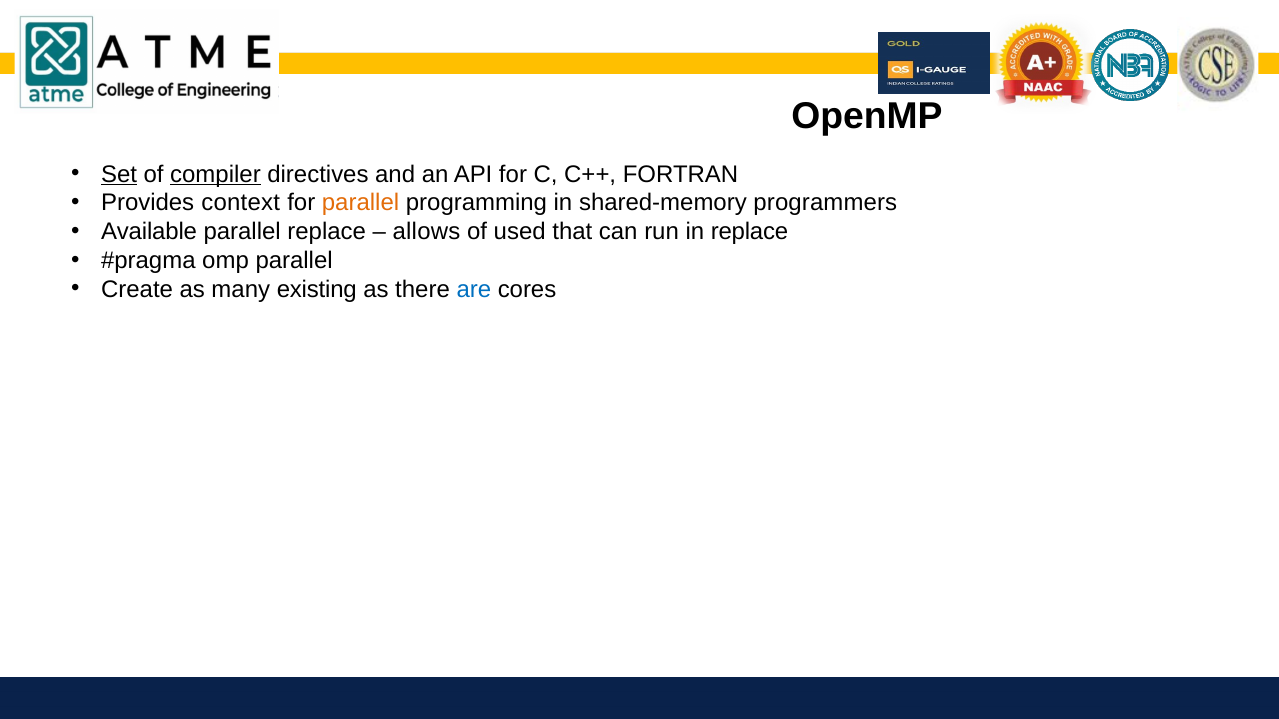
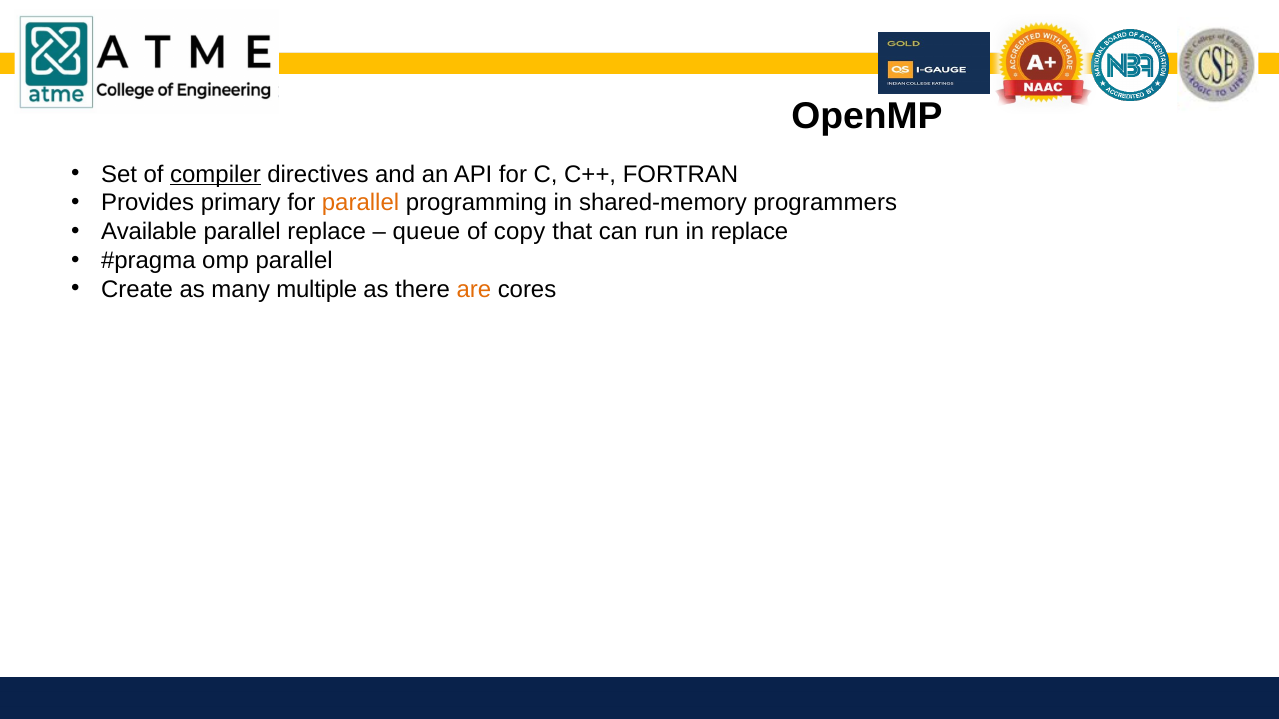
Set underline: present -> none
context: context -> primary
allows: allows -> queue
used: used -> copy
existing: existing -> multiple
are colour: blue -> orange
